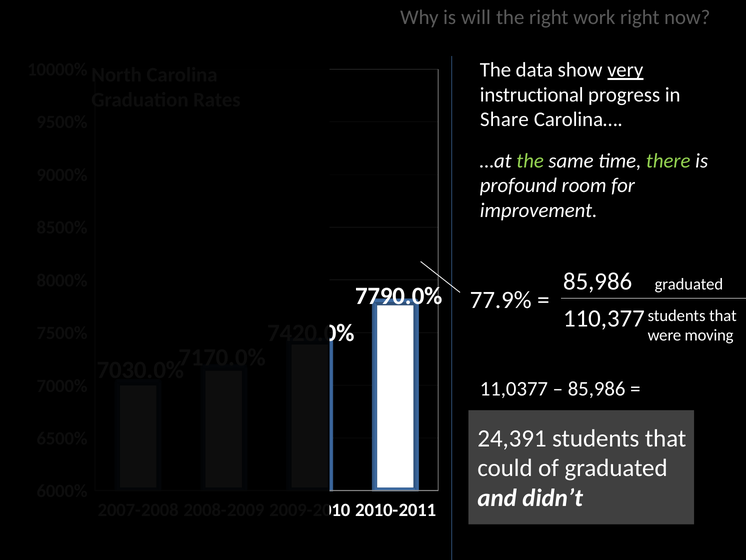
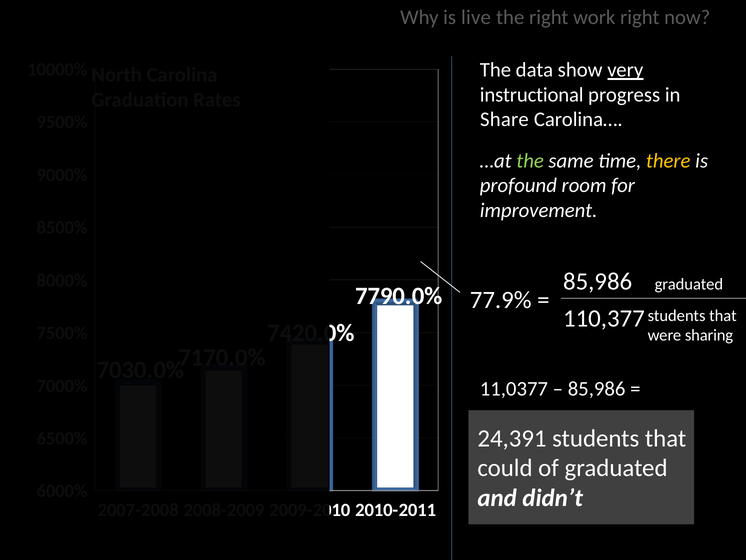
will: will -> live
there colour: light green -> yellow
moving: moving -> sharing
